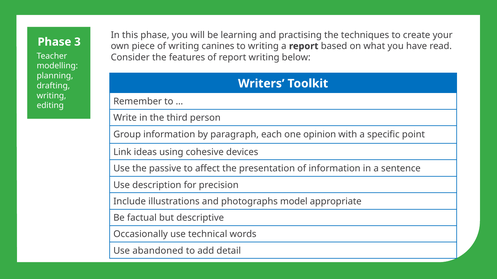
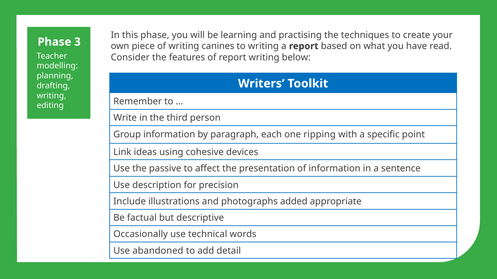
opinion: opinion -> ripping
model: model -> added
